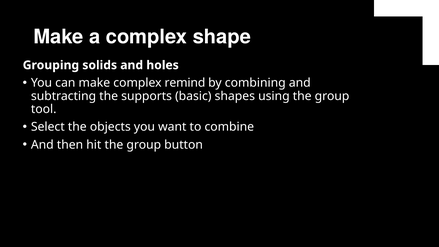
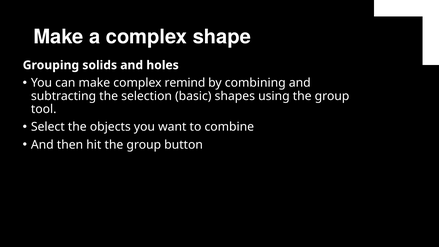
supports: supports -> selection
